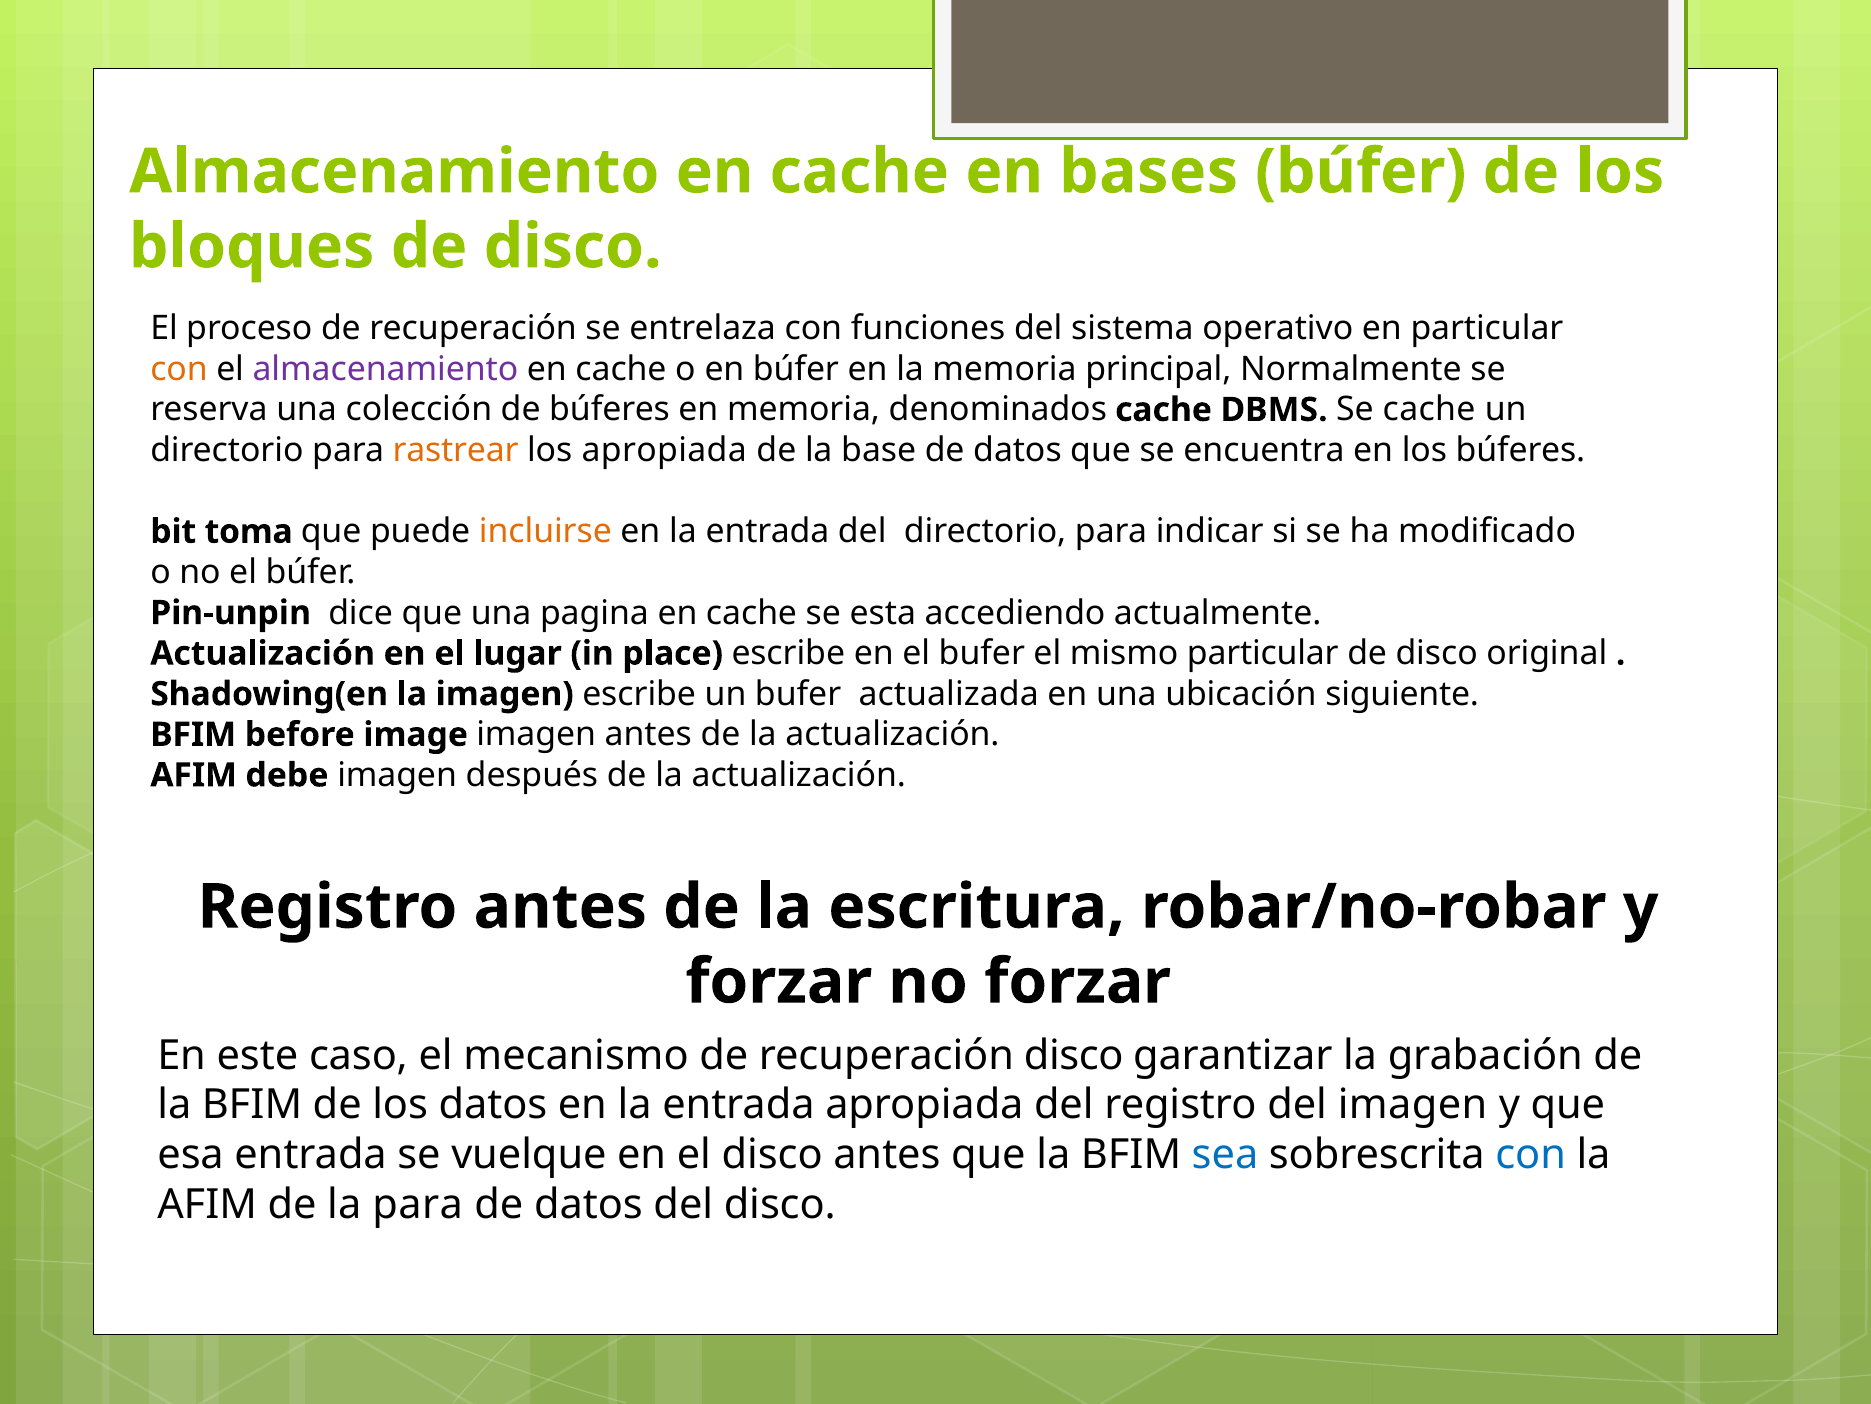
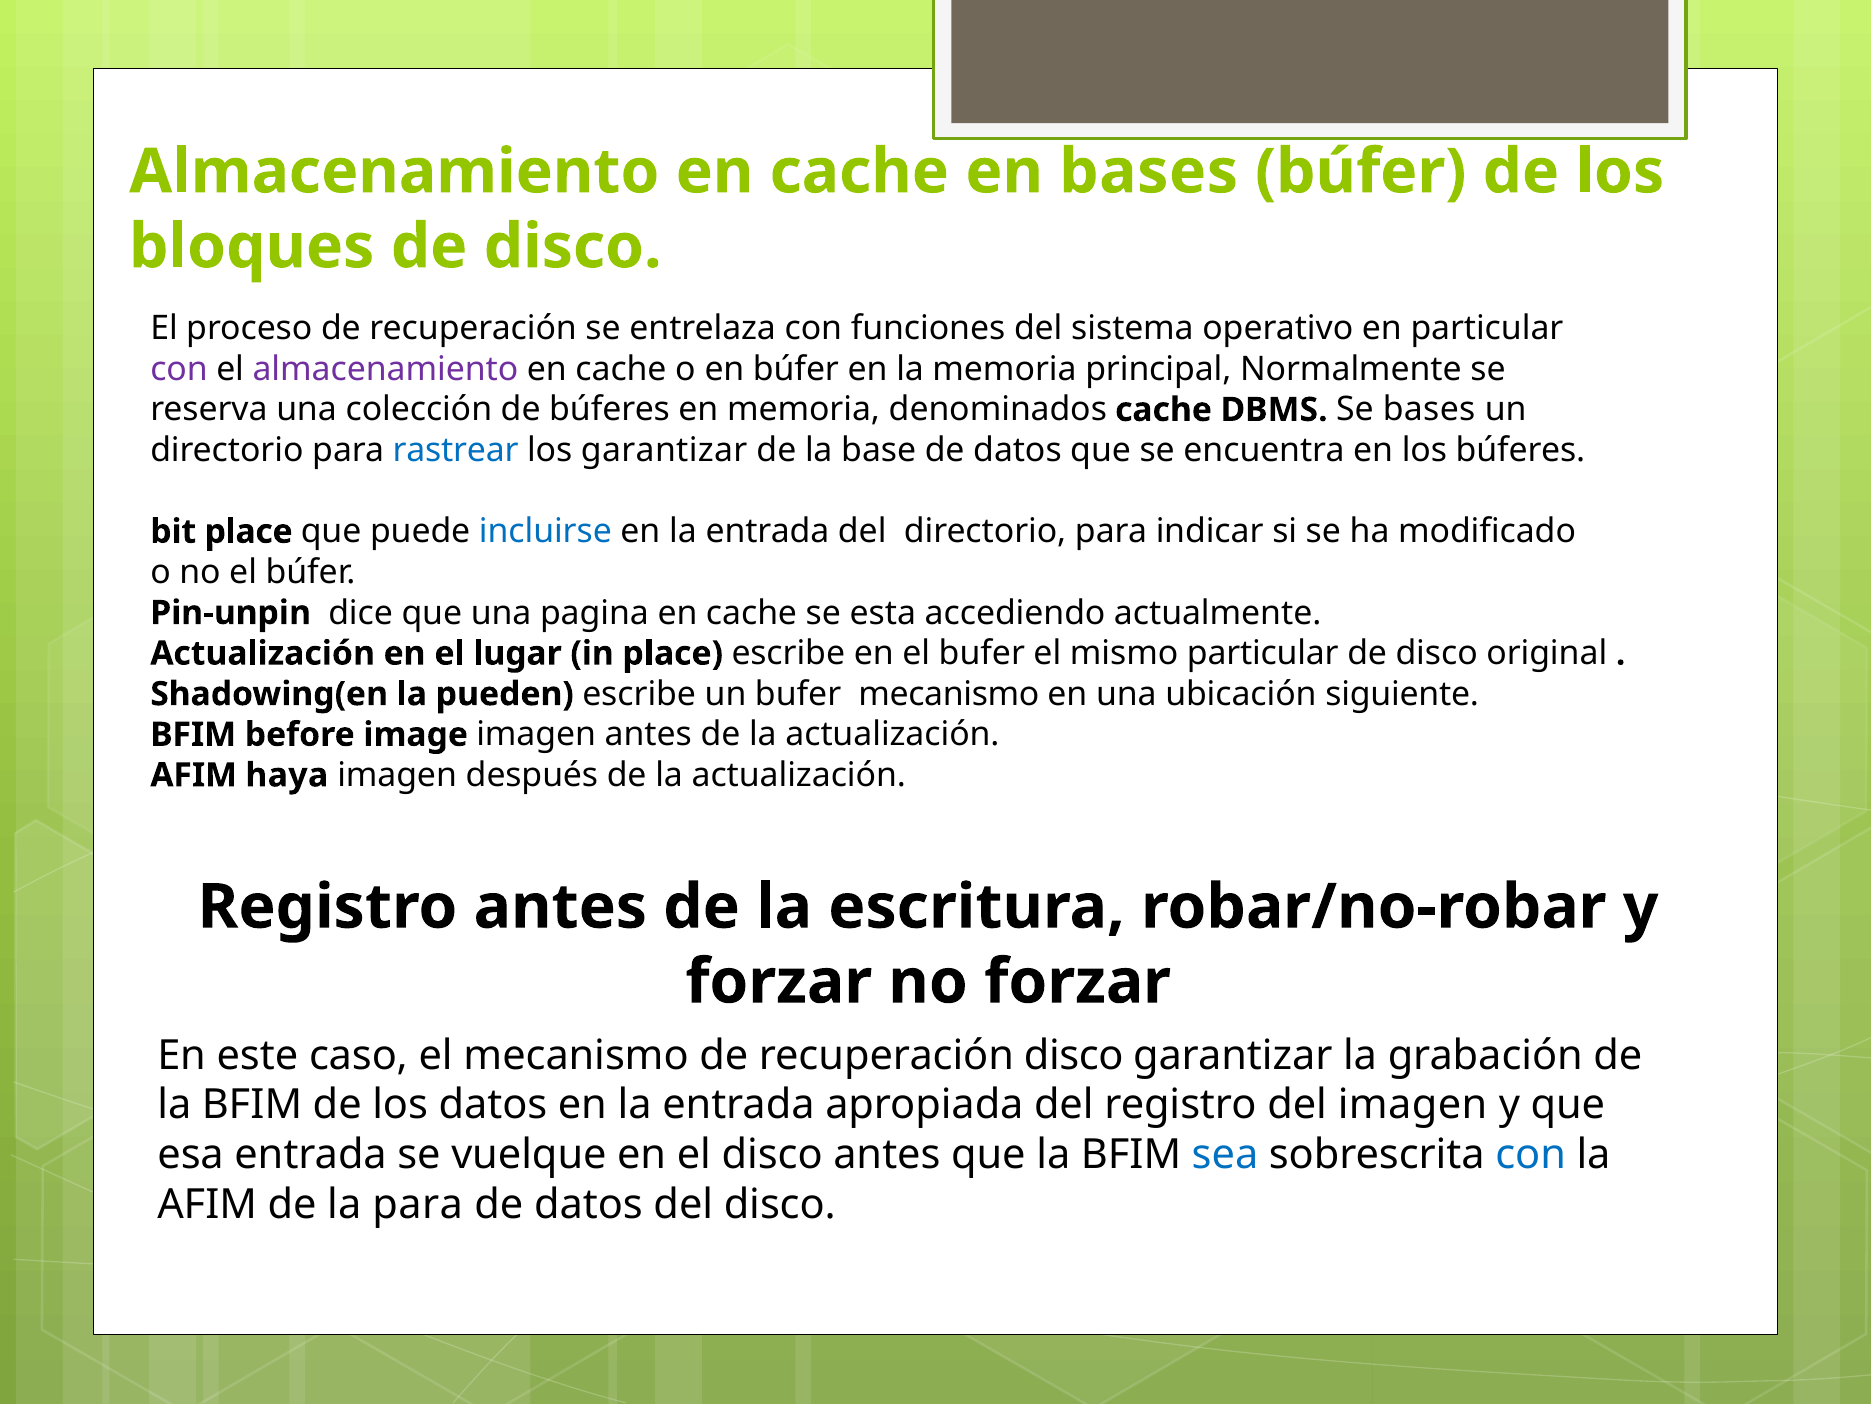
con at (179, 369) colour: orange -> purple
Se cache: cache -> bases
rastrear colour: orange -> blue
los apropiada: apropiada -> garantizar
bit toma: toma -> place
incluirse colour: orange -> blue
la imagen: imagen -> pueden
bufer actualizada: actualizada -> mecanismo
debe: debe -> haya
